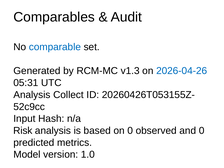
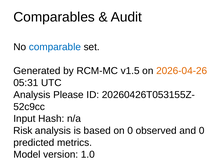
v1.3: v1.3 -> v1.5
2026-04-26 colour: blue -> orange
Collect: Collect -> Please
